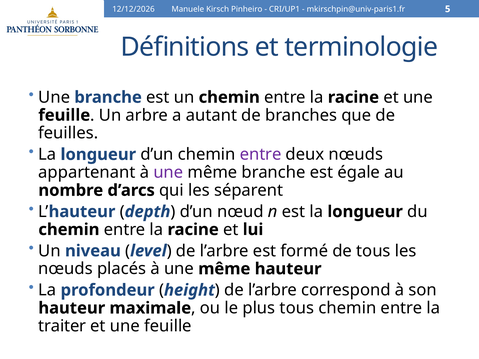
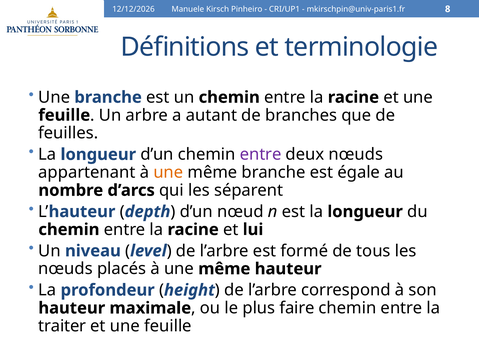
5: 5 -> 8
une at (168, 173) colour: purple -> orange
plus tous: tous -> faire
